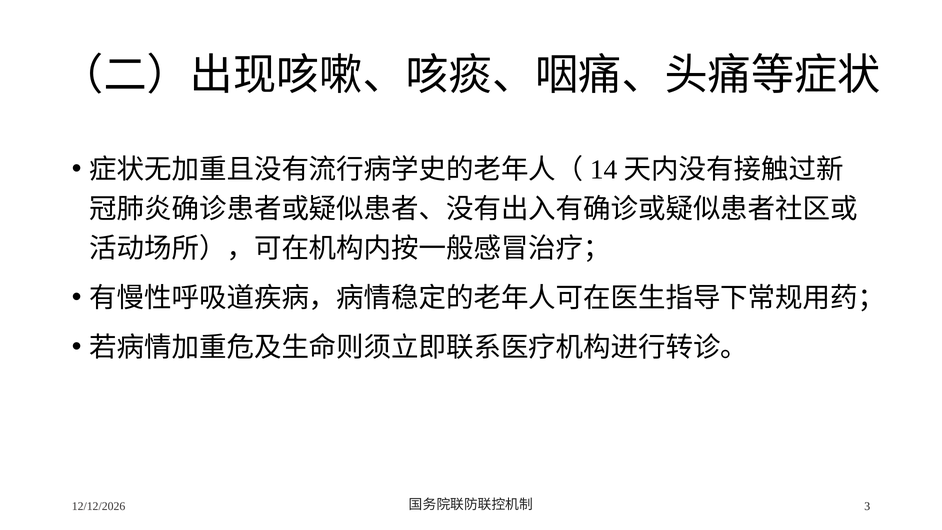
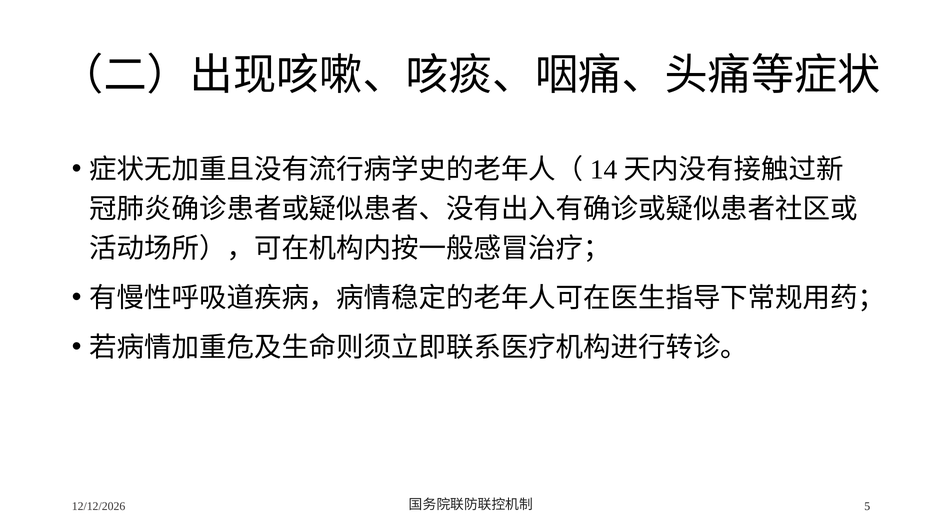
3: 3 -> 5
